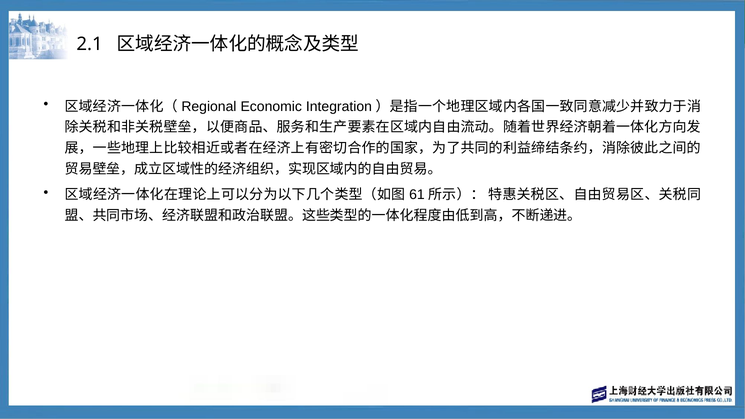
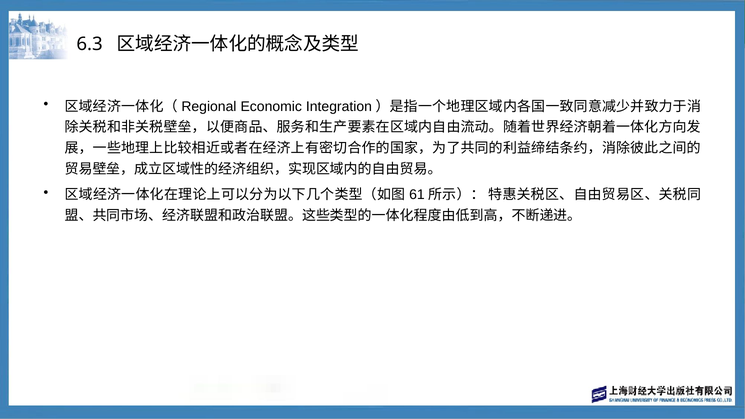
2.1: 2.1 -> 6.3
